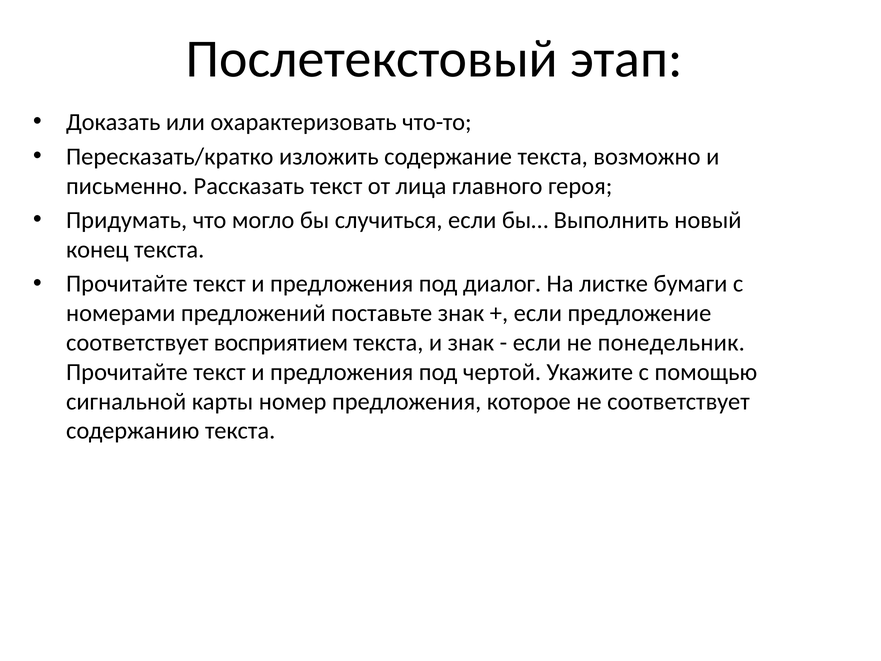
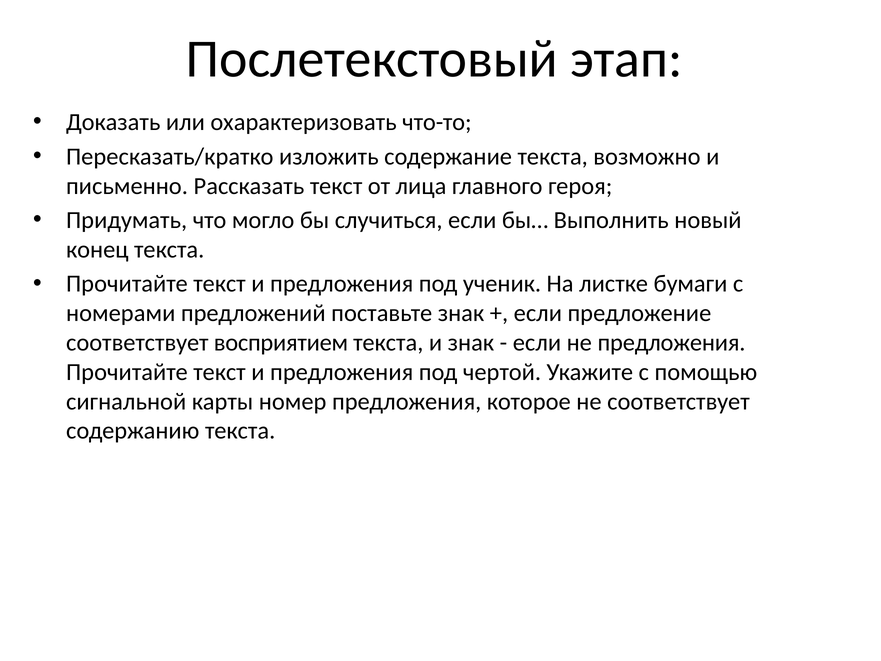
диалог: диалог -> ученик
не понедельник: понедельник -> предложения
